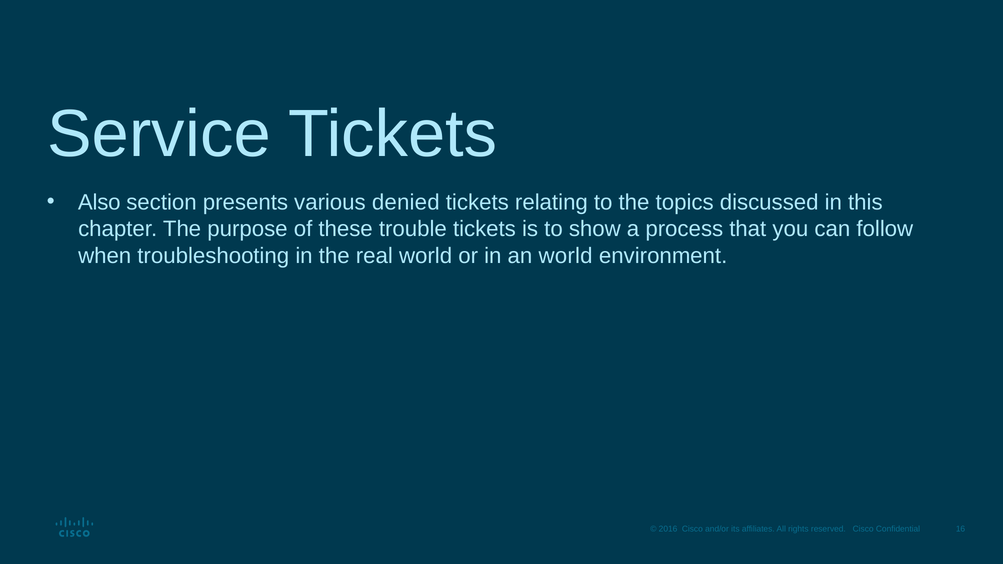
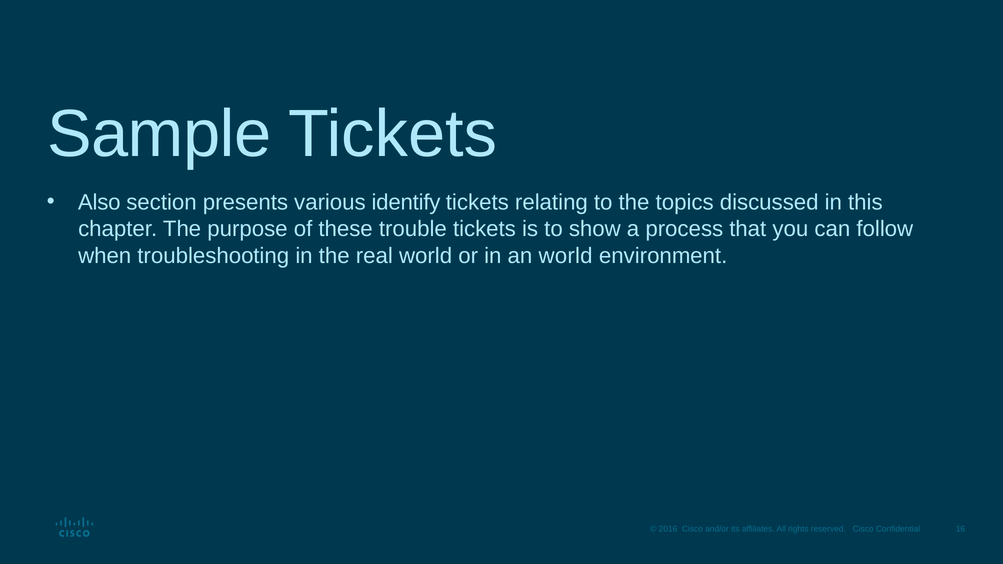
Service: Service -> Sample
denied: denied -> identify
